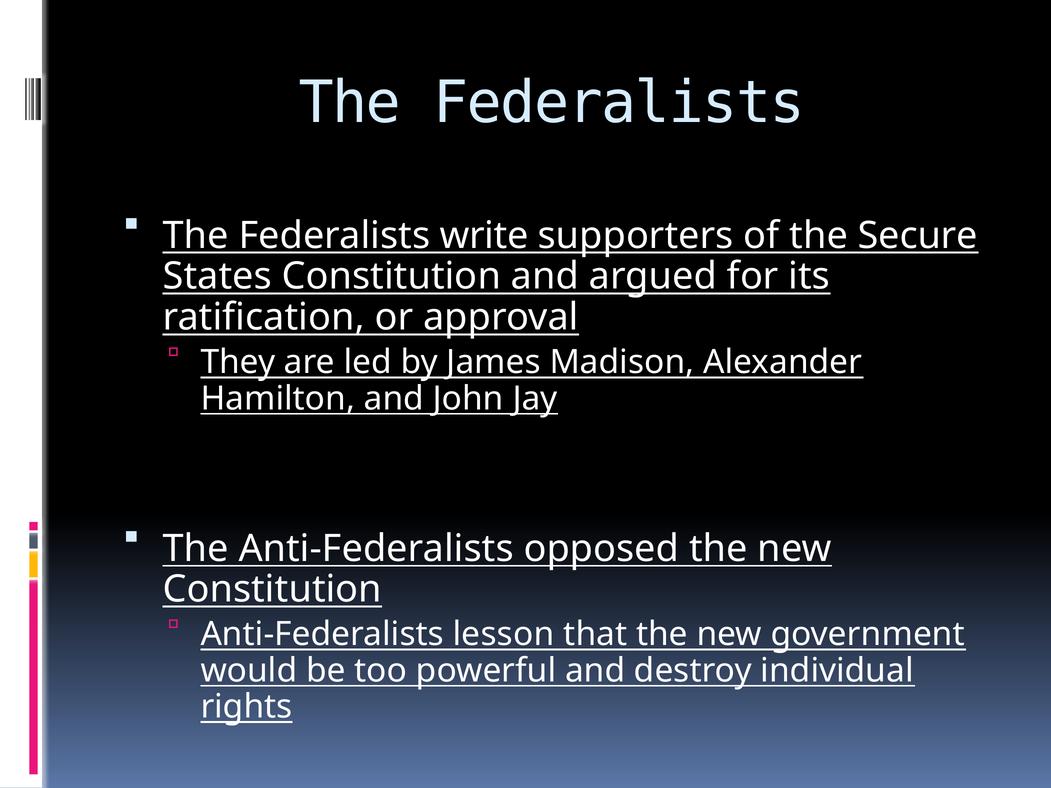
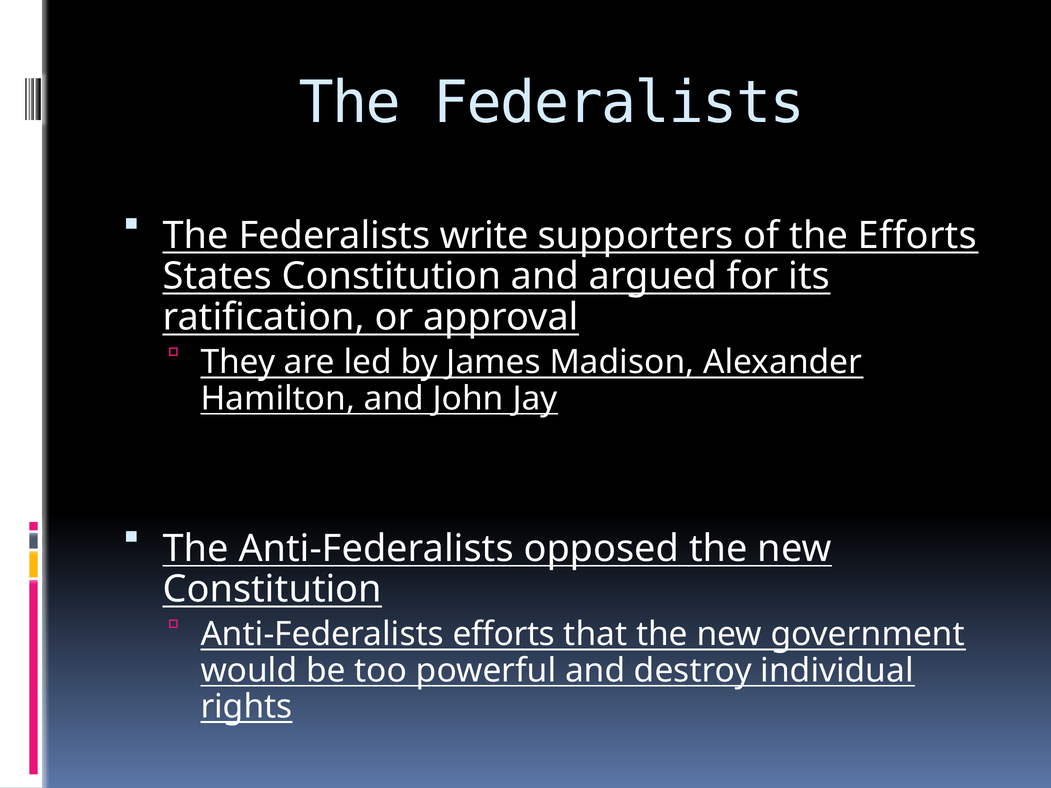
the Secure: Secure -> Efforts
Anti-Federalists lesson: lesson -> efforts
